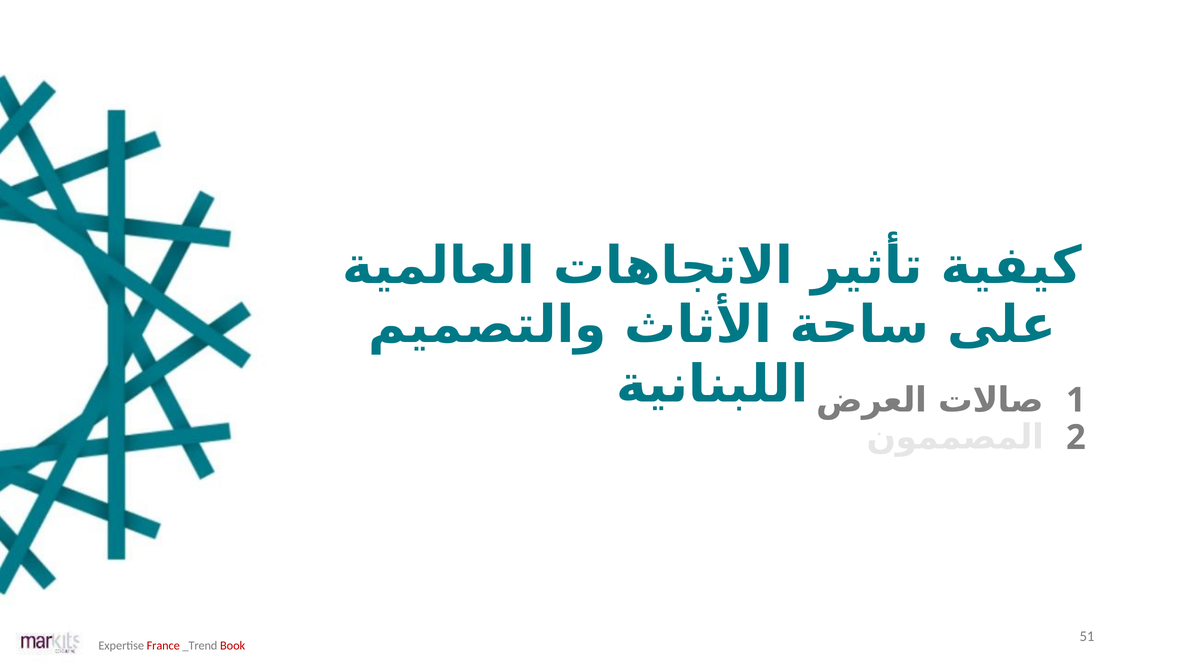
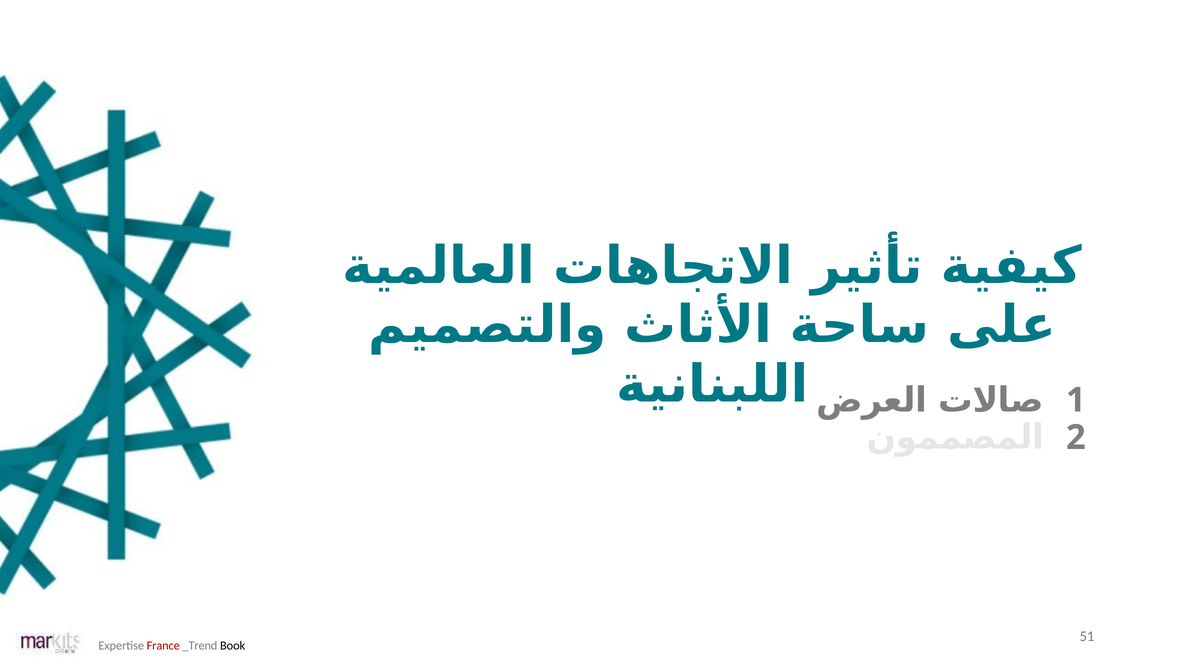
Book colour: red -> black
